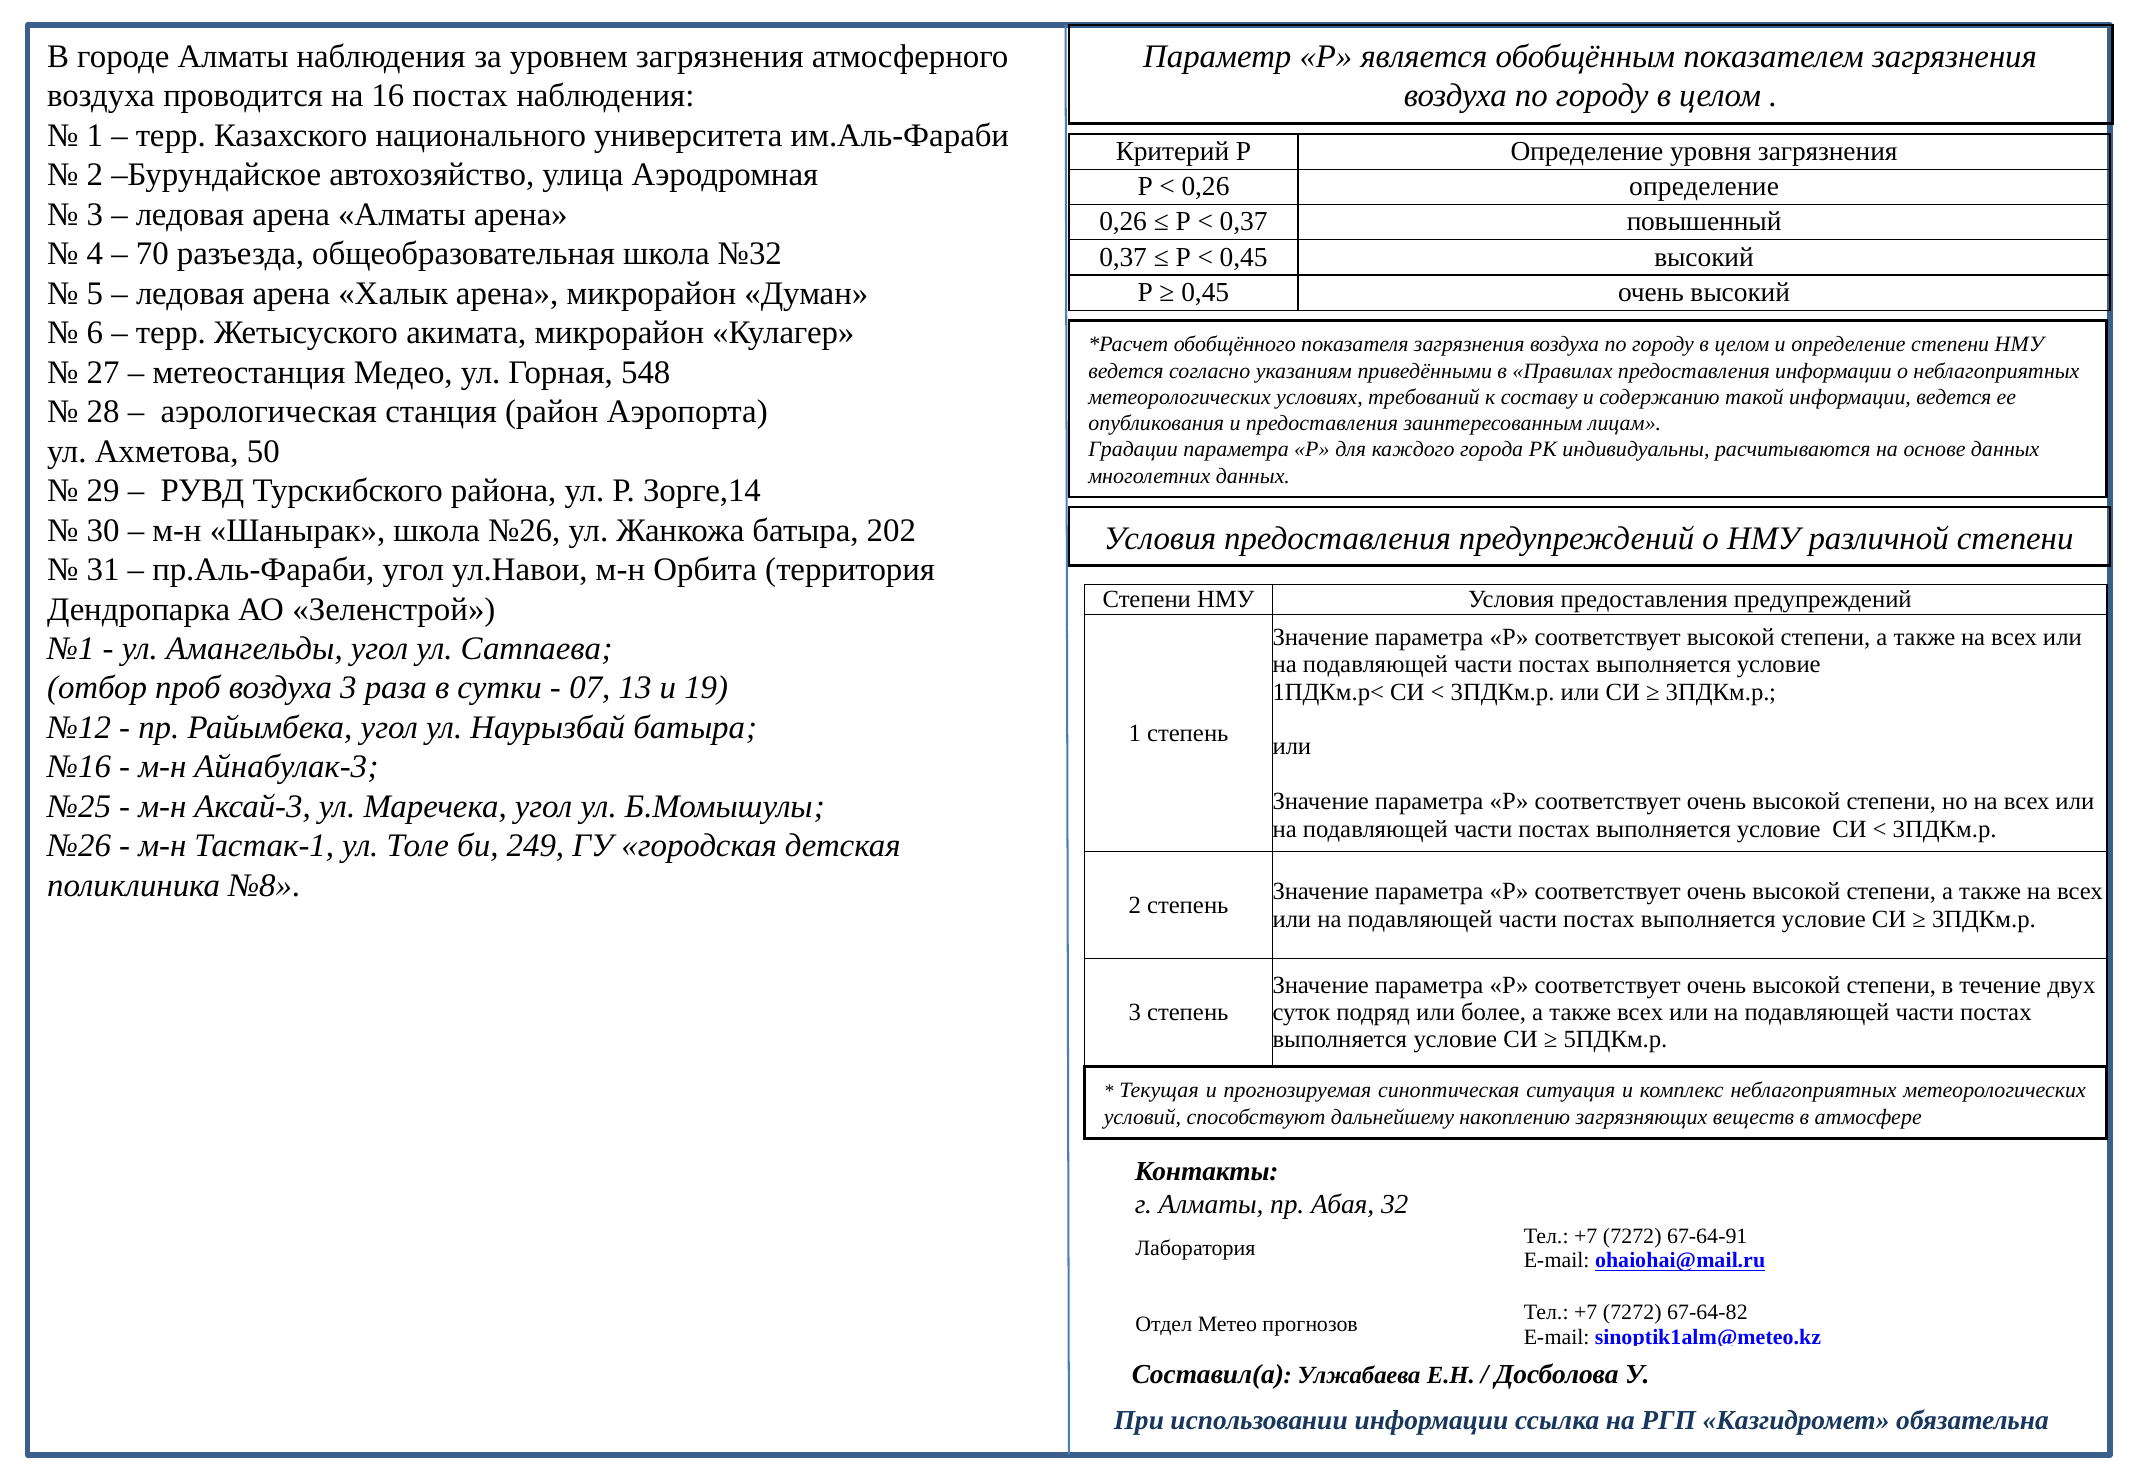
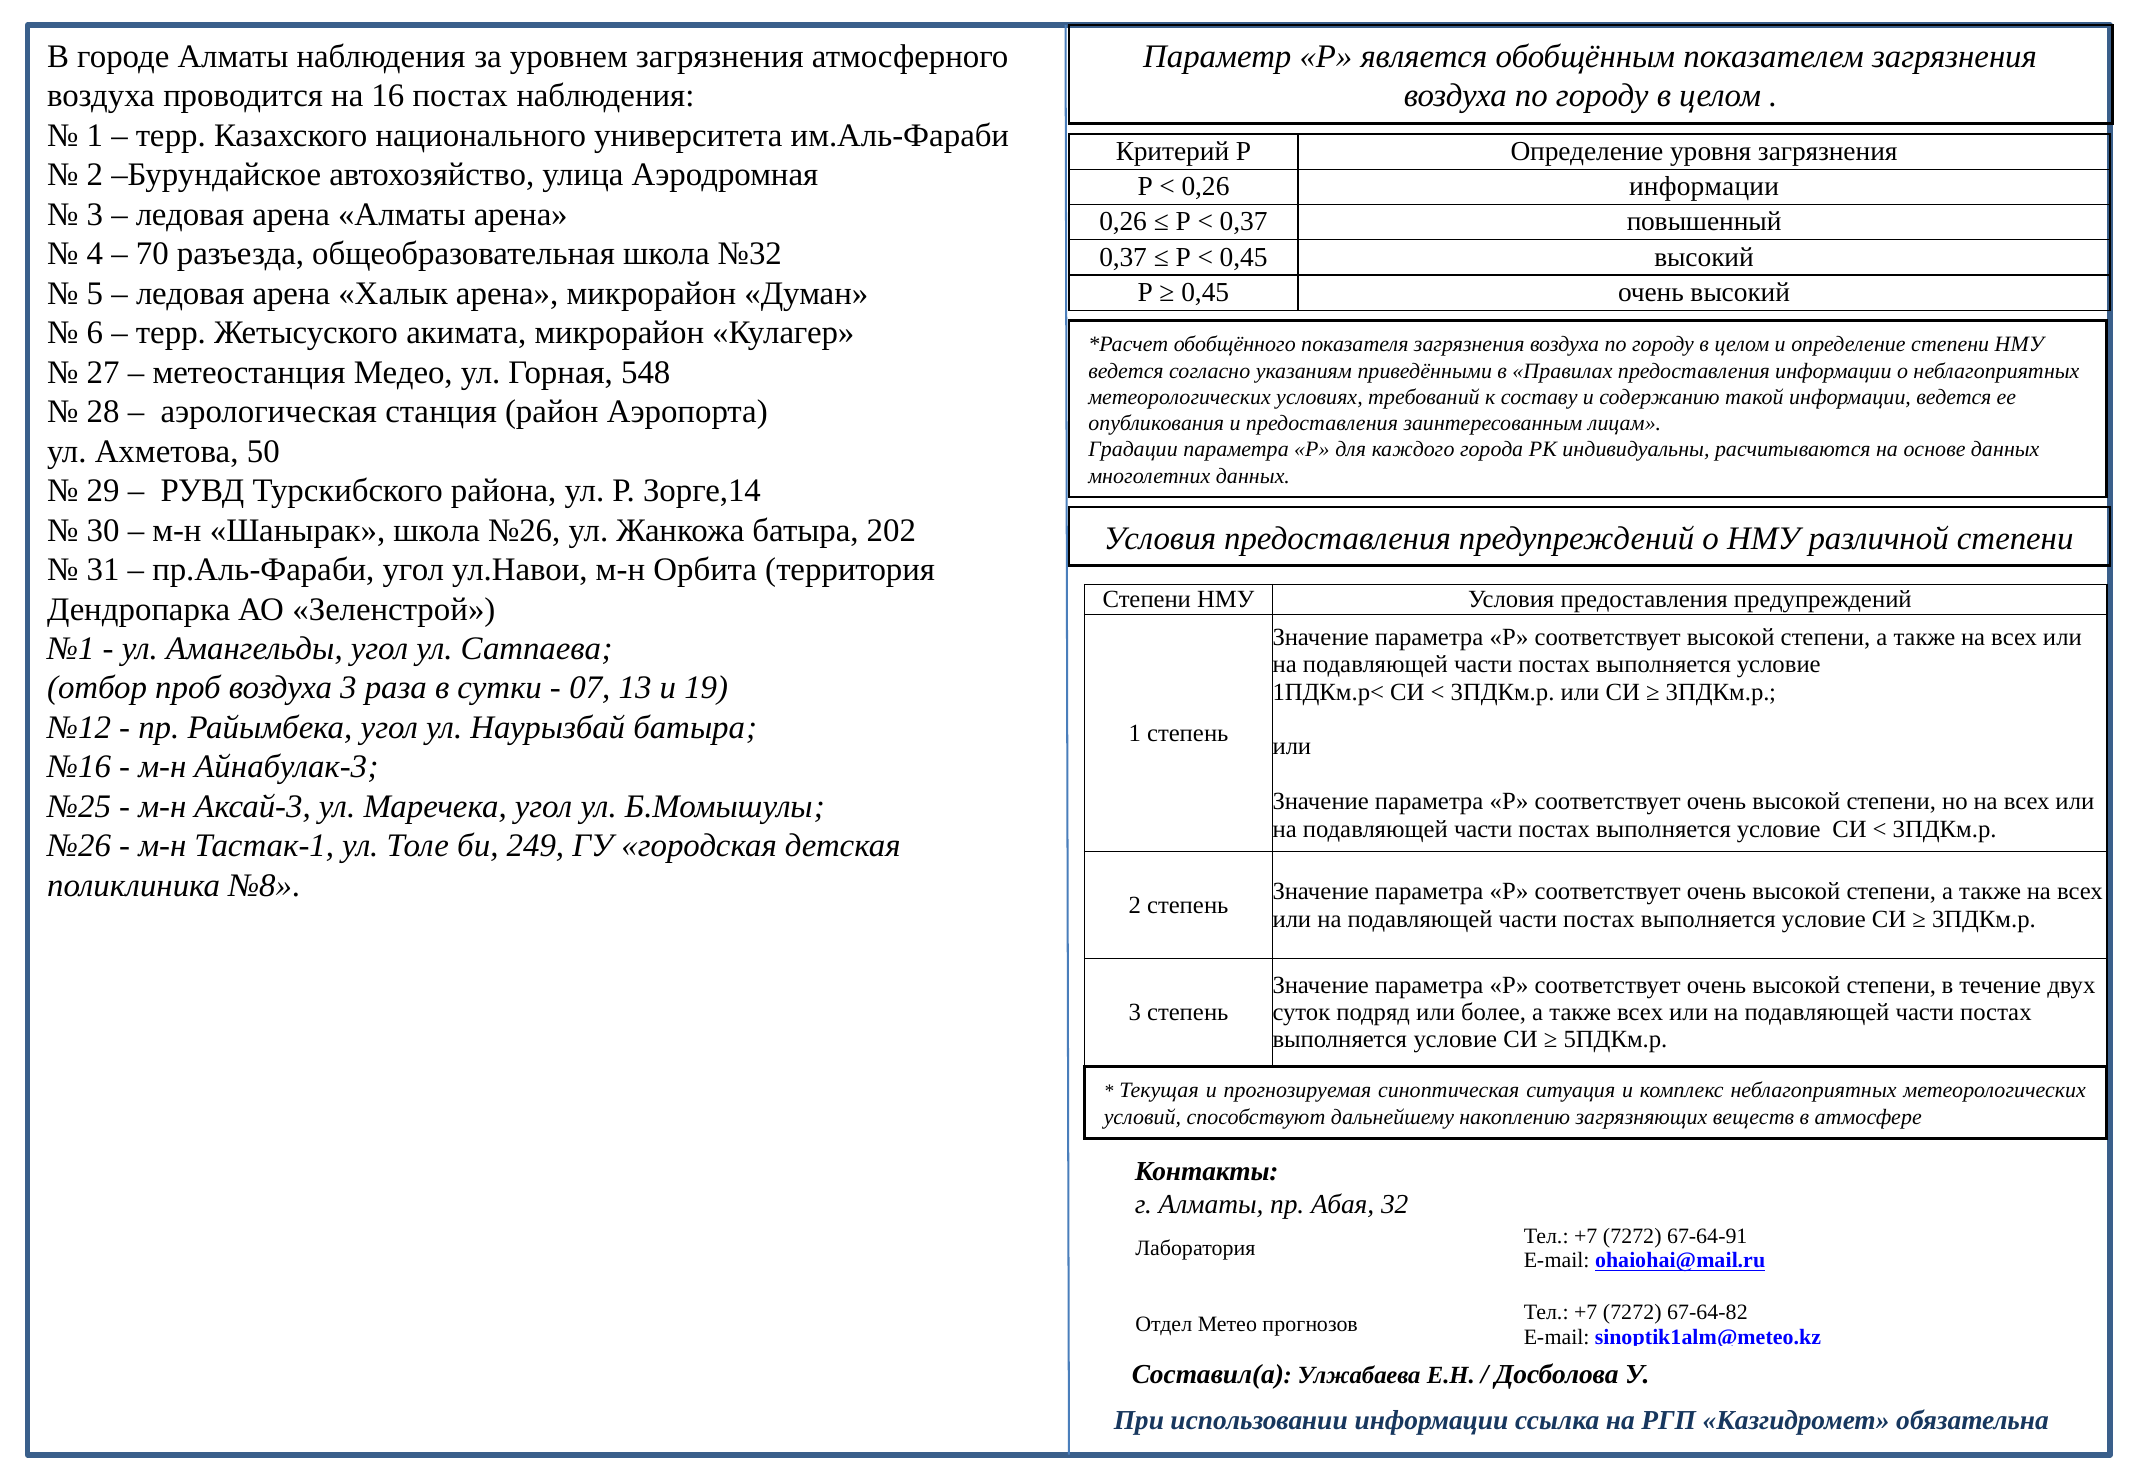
0,26 определение: определение -> информации
